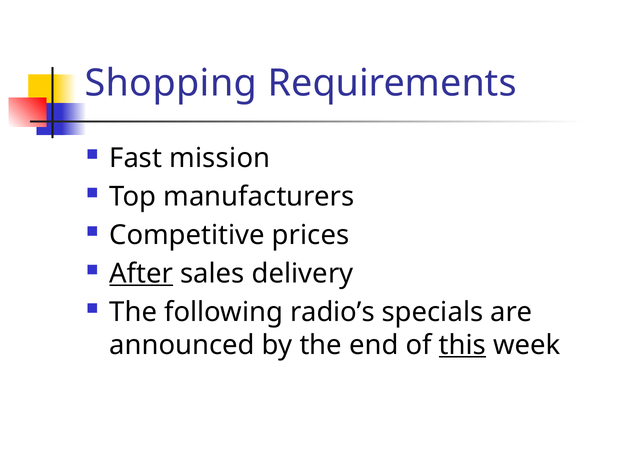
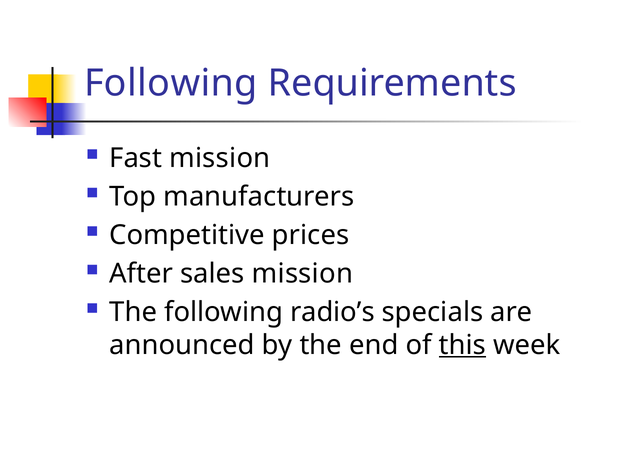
Shopping at (171, 83): Shopping -> Following
After underline: present -> none
sales delivery: delivery -> mission
